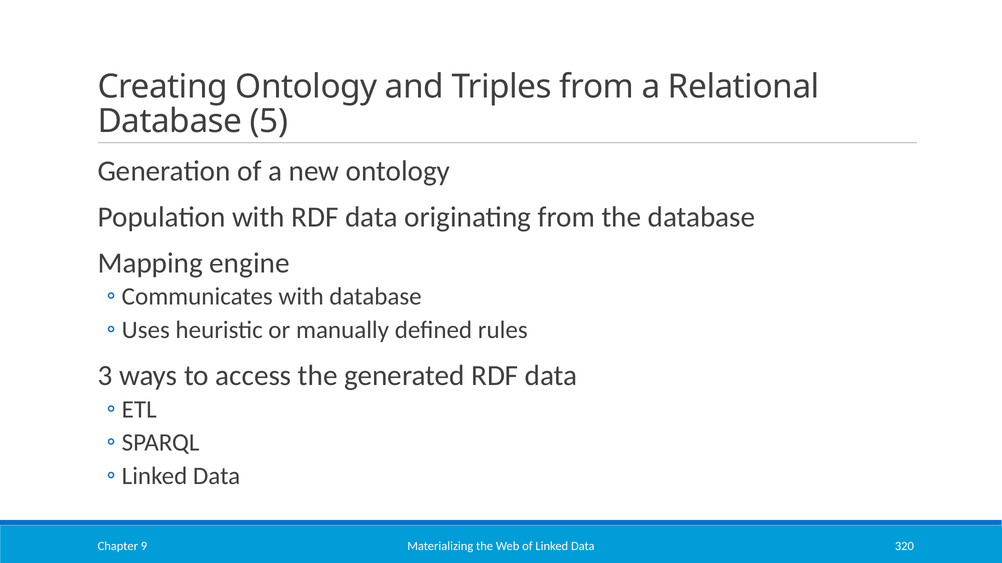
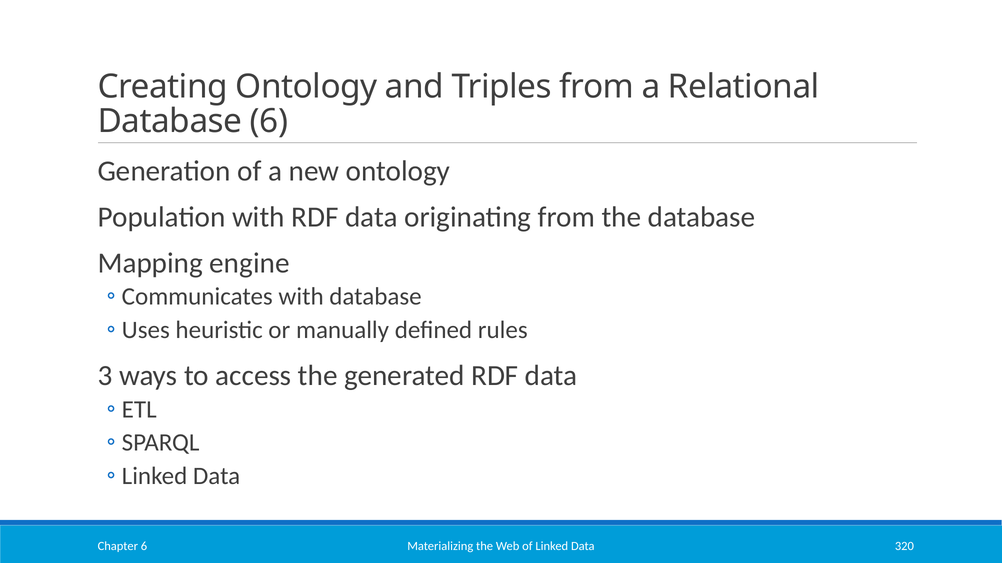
Database 5: 5 -> 6
Chapter 9: 9 -> 6
